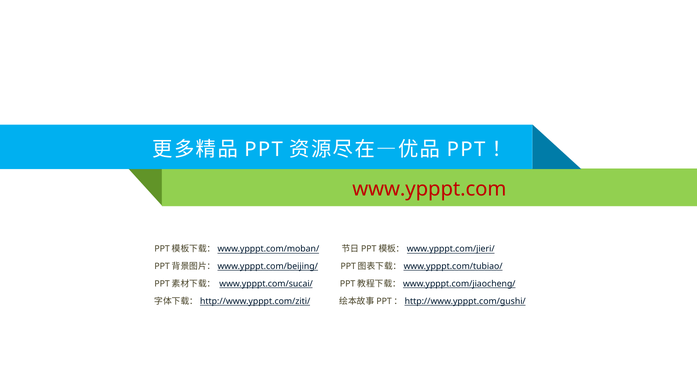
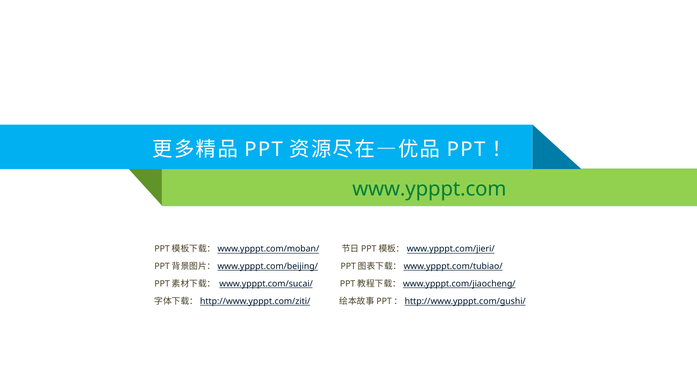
www.ypppt.com colour: red -> green
